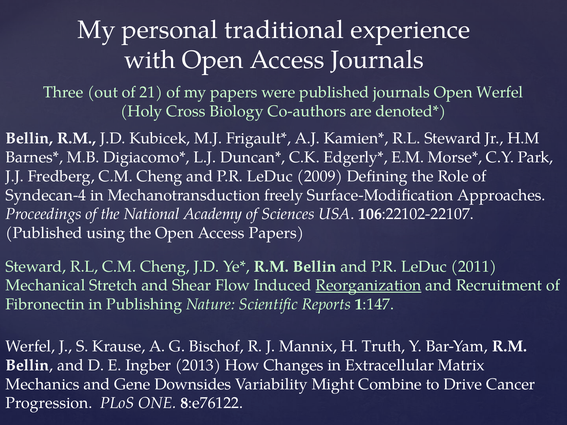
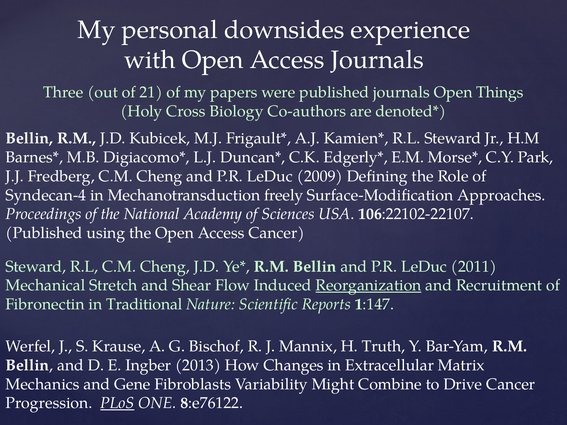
traditional: traditional -> downsides
Open Werfel: Werfel -> Things
Access Papers: Papers -> Cancer
Publishing: Publishing -> Traditional
Downsides: Downsides -> Fibroblasts
PLoS underline: none -> present
